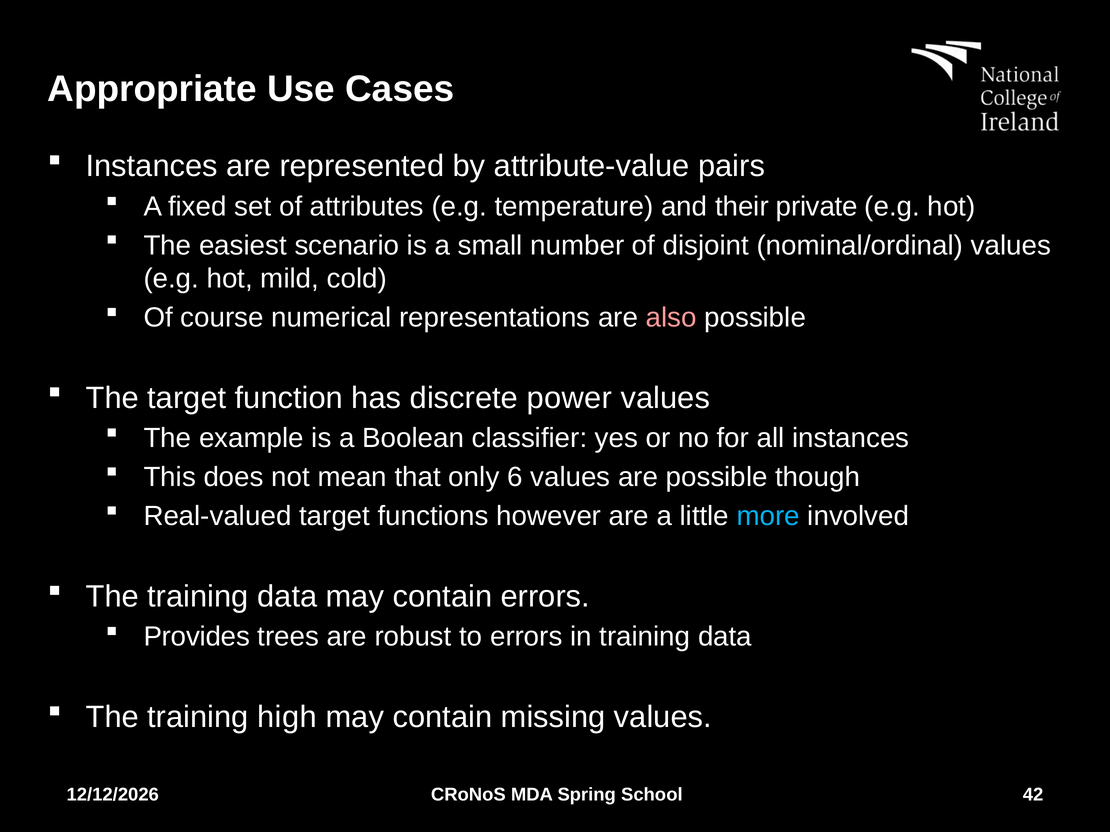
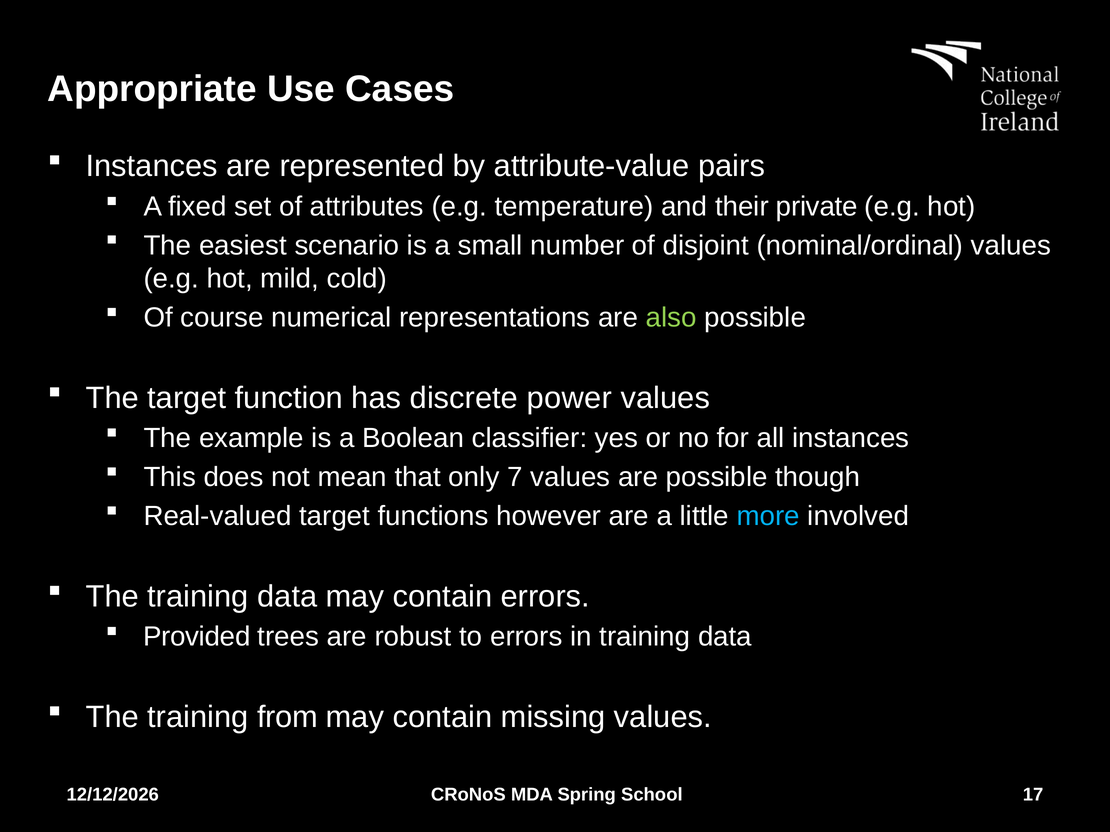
also colour: pink -> light green
6: 6 -> 7
Provides: Provides -> Provided
high: high -> from
42: 42 -> 17
